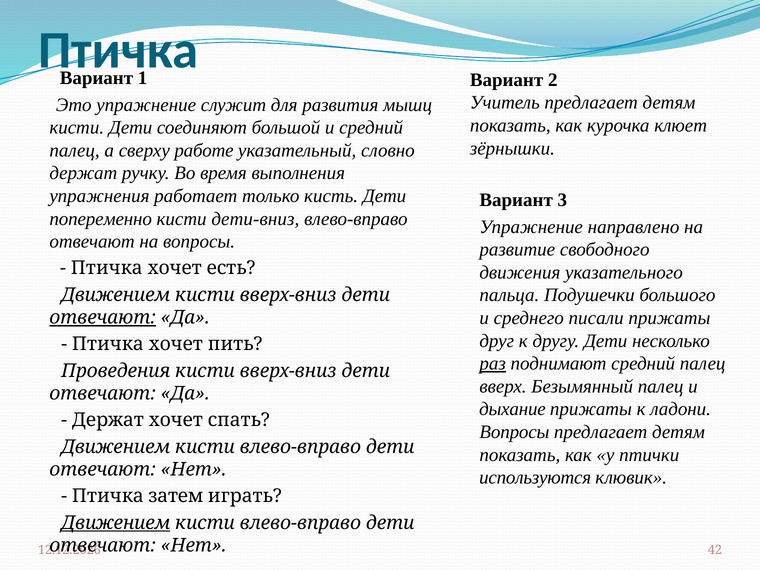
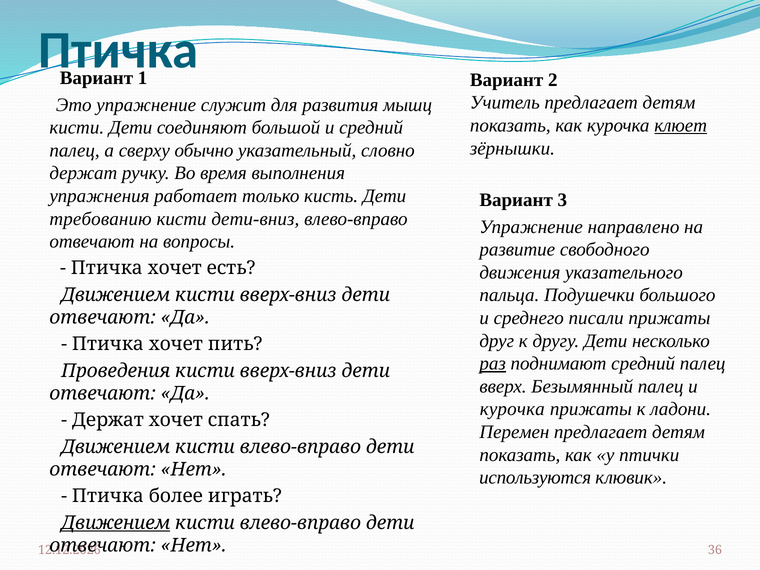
клюет underline: none -> present
работе: работе -> обычно
попеременно: попеременно -> требованию
отвечают at (103, 318) underline: present -> none
дыхание at (512, 409): дыхание -> курочка
Вопросы at (514, 432): Вопросы -> Перемен
затем: затем -> более
42: 42 -> 36
